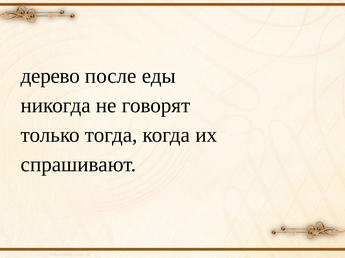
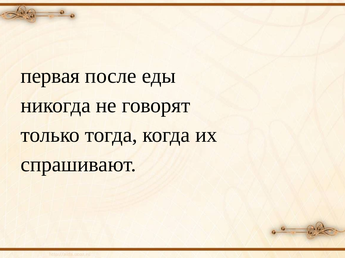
дерево: дерево -> первая
